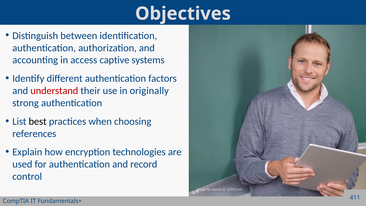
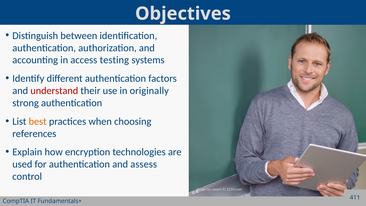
captive: captive -> testing
best colour: black -> orange
record: record -> assess
